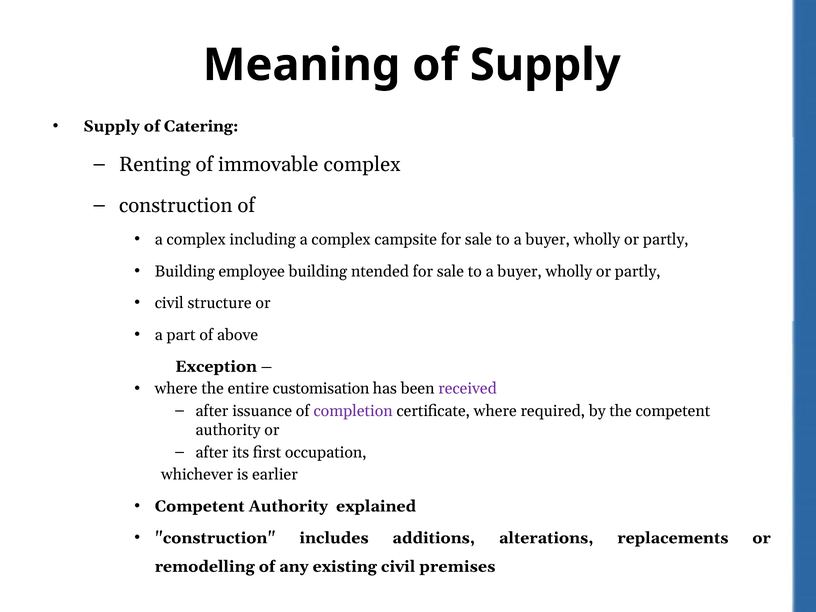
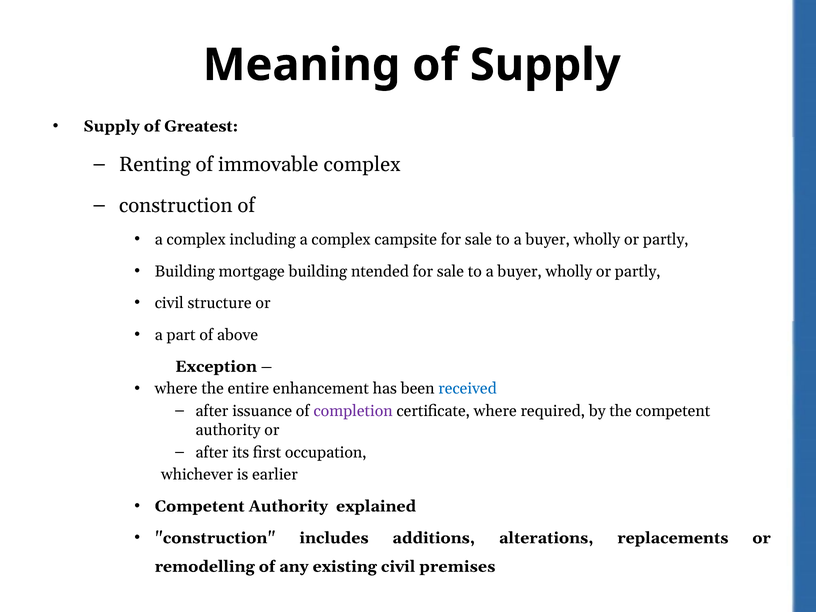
Catering: Catering -> Greatest
employee: employee -> mortgage
customisation: customisation -> enhancement
received colour: purple -> blue
